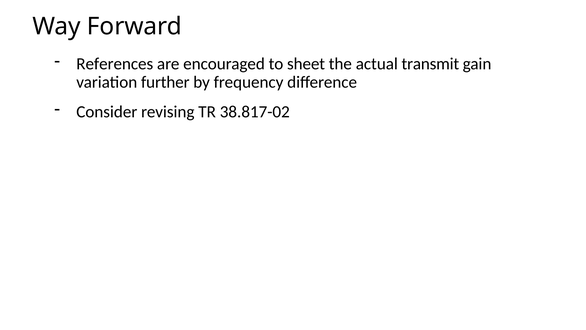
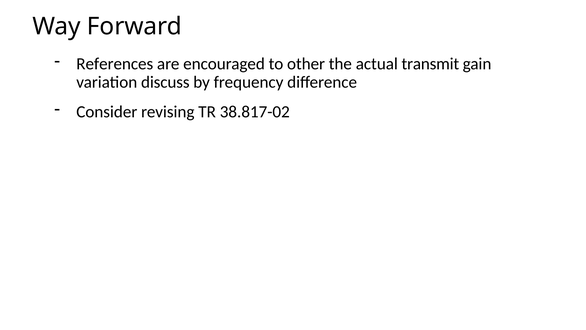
sheet: sheet -> other
further: further -> discuss
